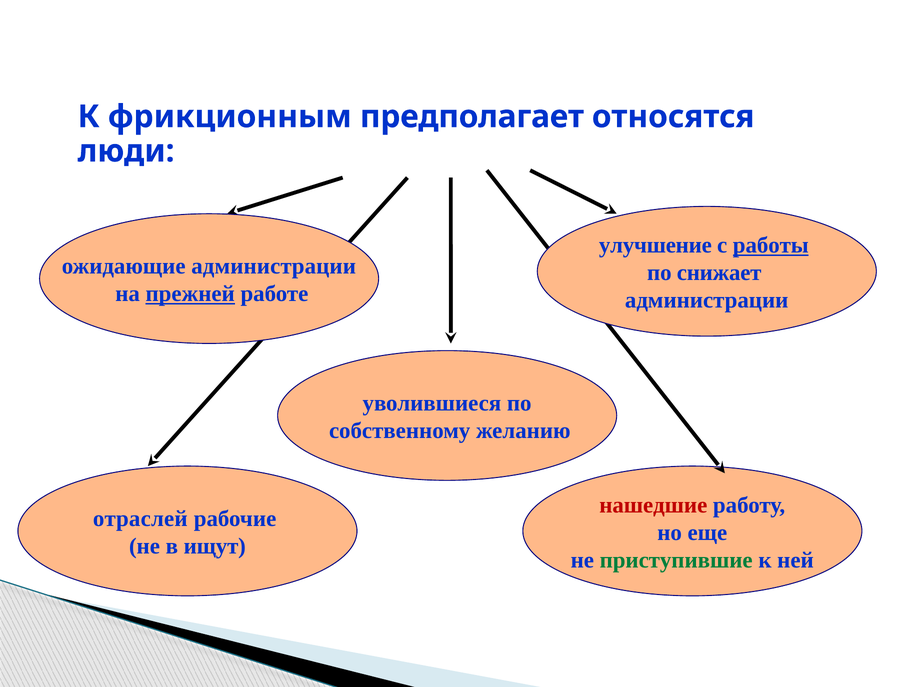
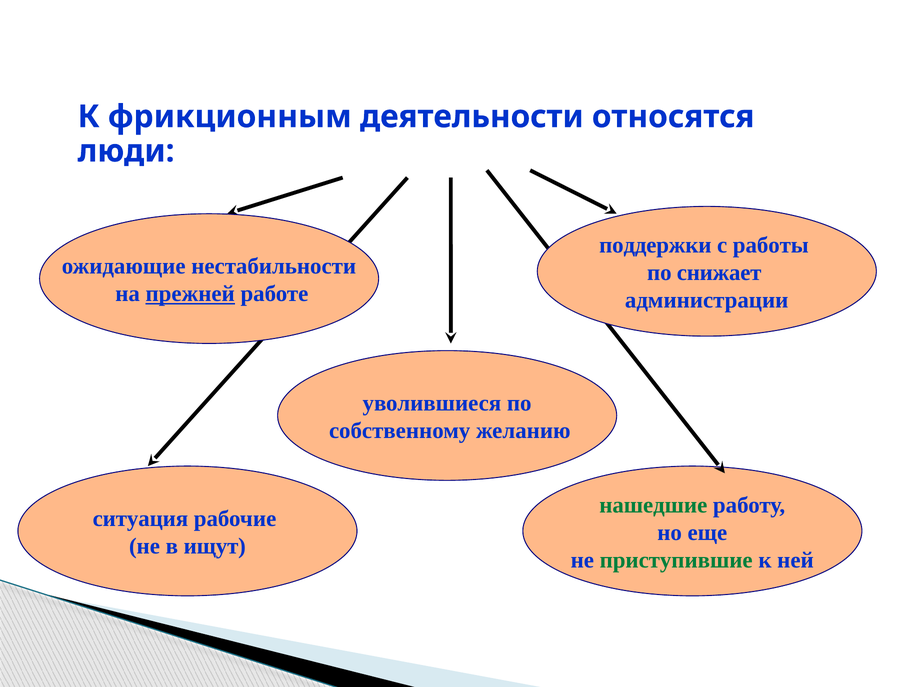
предполагает: предполагает -> деятельности
улучшение: улучшение -> поддержки
работы underline: present -> none
ожидающие администрации: администрации -> нестабильности
нашедшие colour: red -> green
отраслей: отраслей -> ситуация
